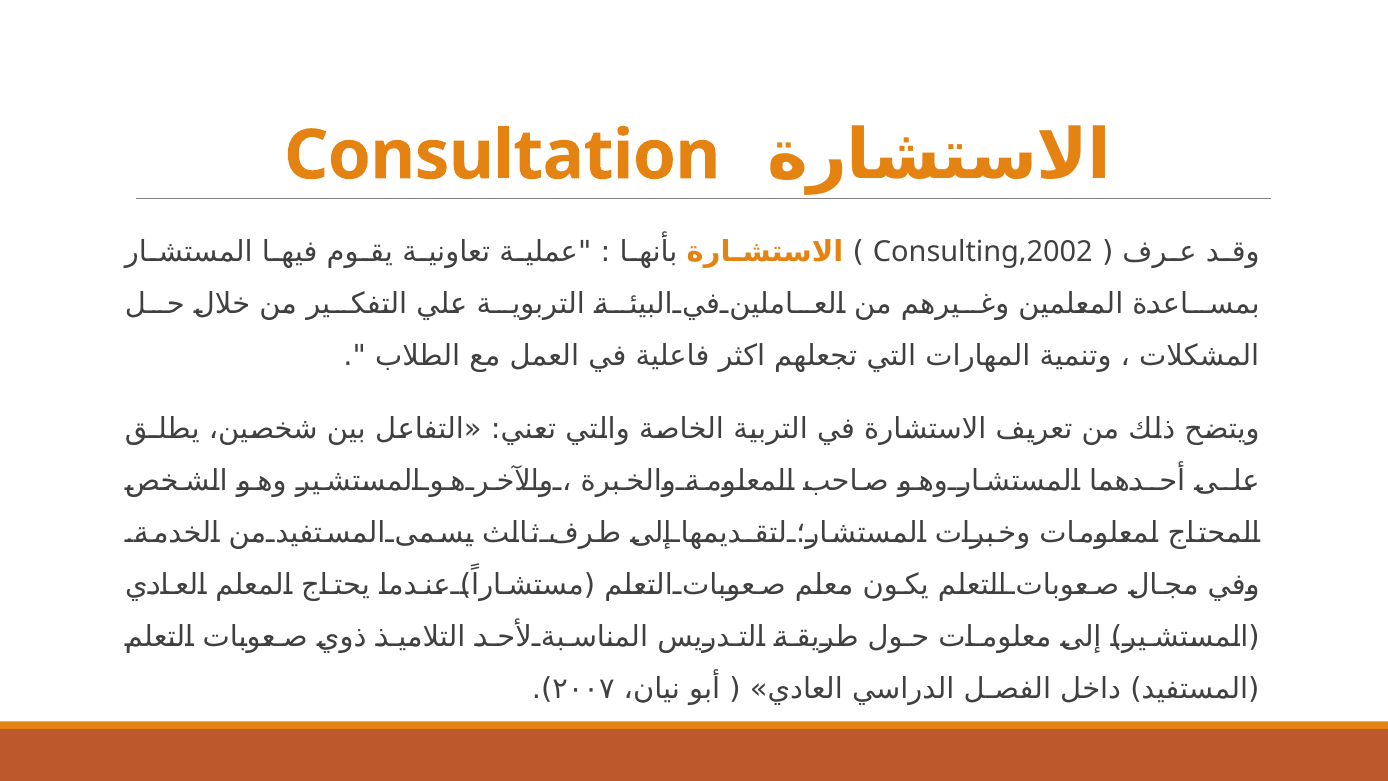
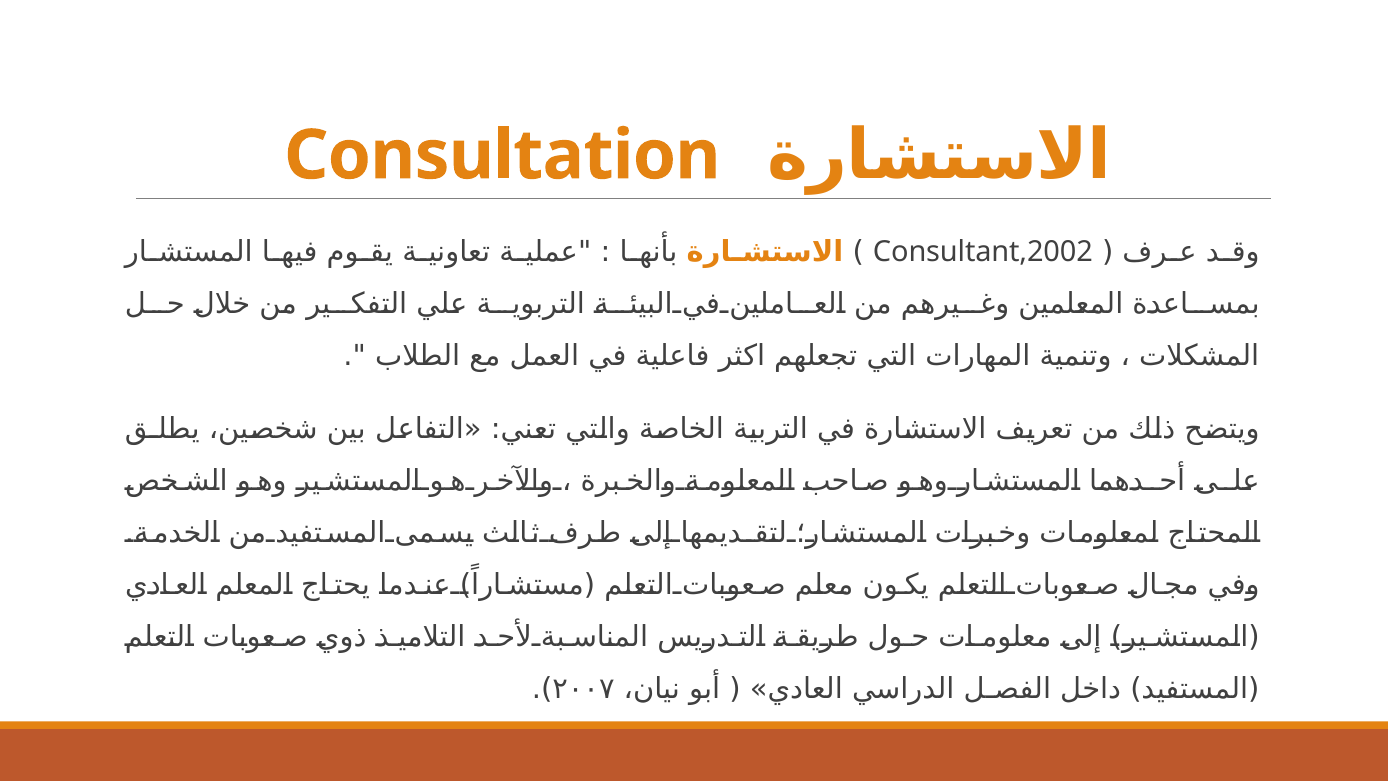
Consulting,2002: Consulting,2002 -> Consultant,2002
